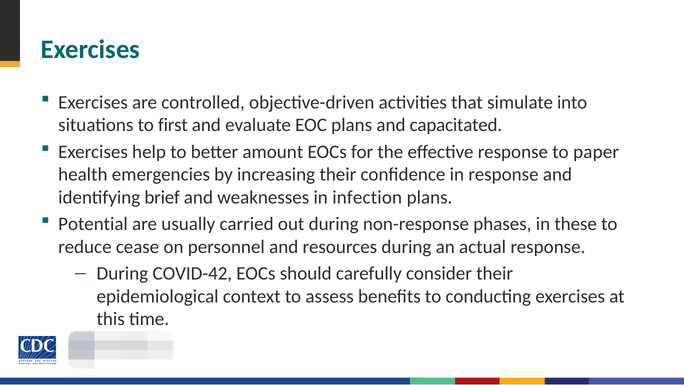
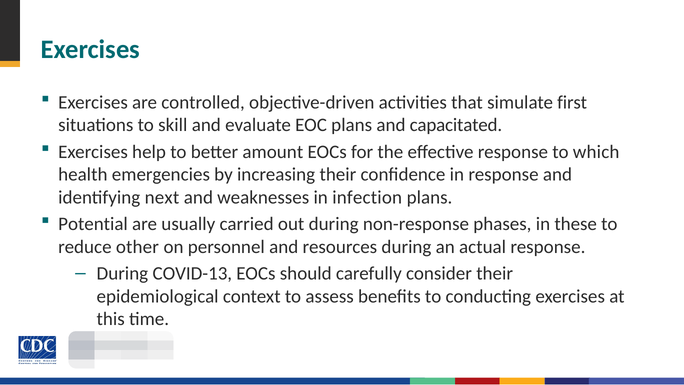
into: into -> first
first: first -> skill
paper: paper -> which
brief: brief -> next
cease: cease -> other
COVID-42: COVID-42 -> COVID-13
